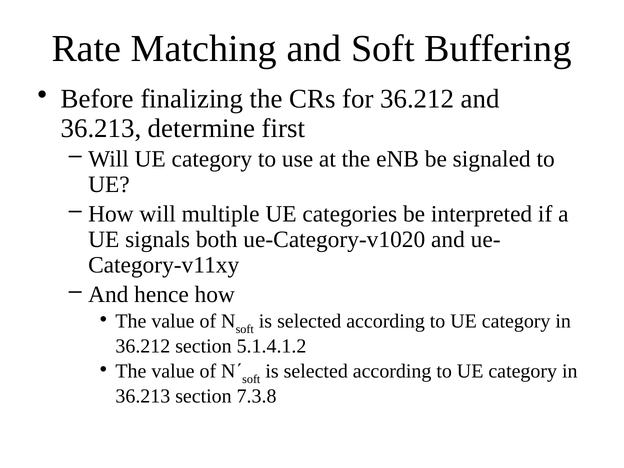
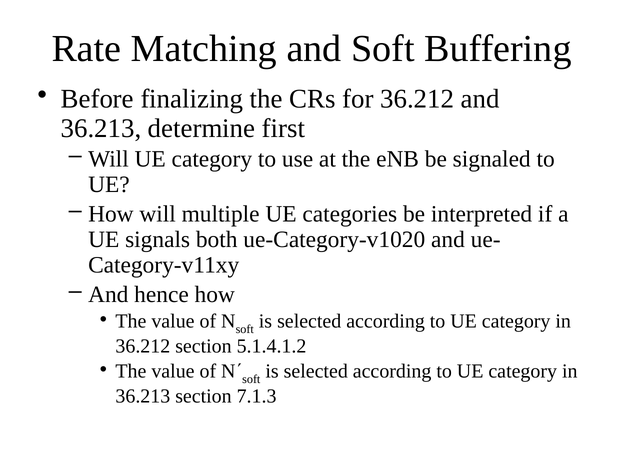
7.3.8: 7.3.8 -> 7.1.3
